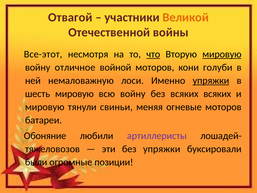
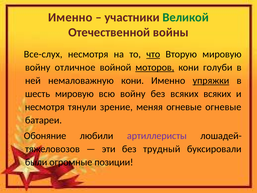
Отвагой at (70, 17): Отвагой -> Именно
Великой colour: orange -> green
Все-этот: Все-этот -> Все-слух
мировую at (222, 54) underline: present -> none
моторов at (155, 67) underline: none -> present
немаловажную лоси: лоси -> кони
мировую at (45, 107): мировую -> несмотря
свиньи: свиньи -> зрение
огневые моторов: моторов -> огневые
без упряжки: упряжки -> трудный
